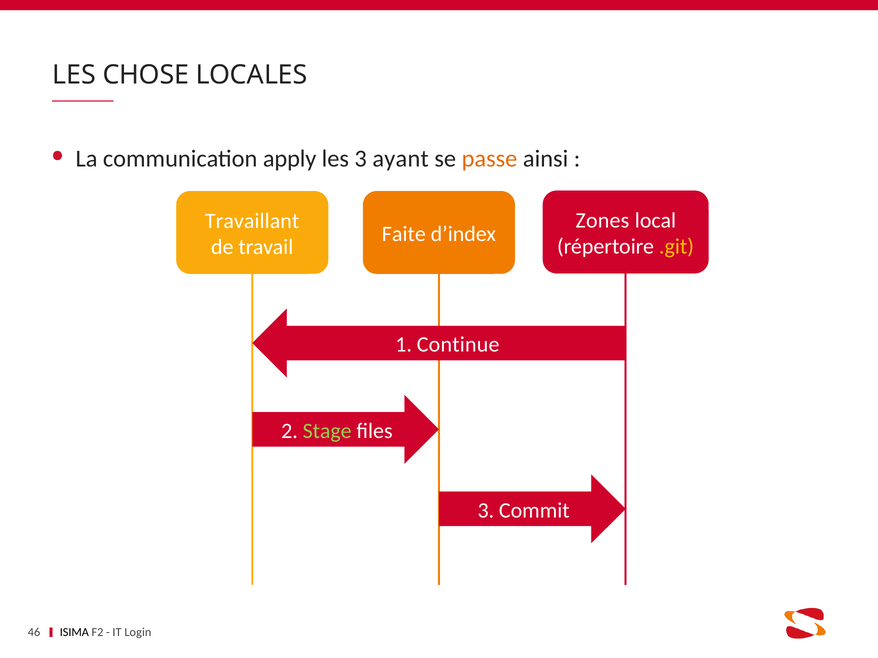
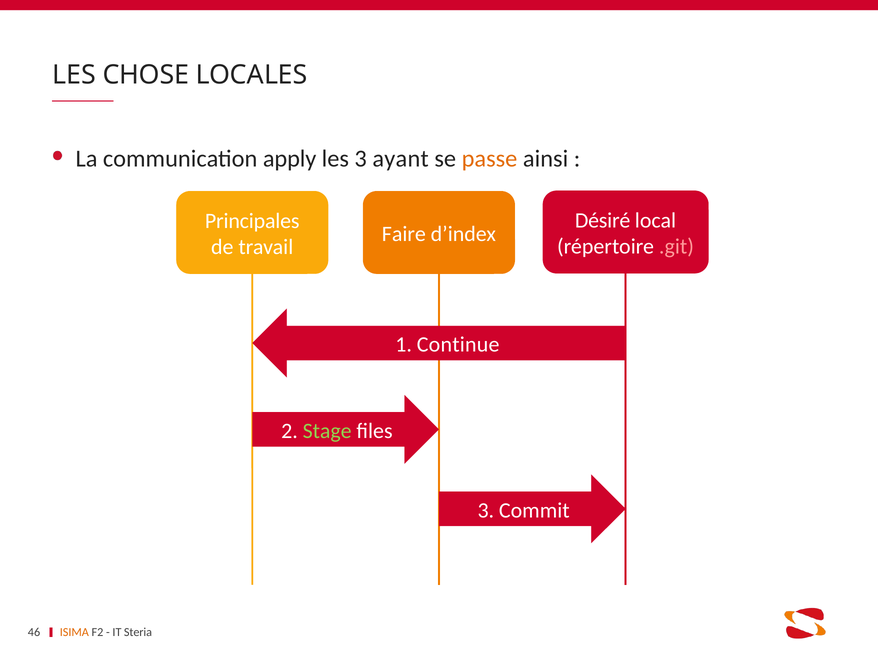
Zones: Zones -> Désiré
Travaillant: Travaillant -> Principales
Faite: Faite -> Faire
.git colour: yellow -> pink
ISIMA colour: black -> orange
Login: Login -> Steria
